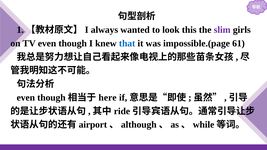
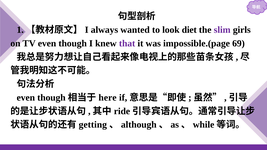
this: this -> diet
that colour: blue -> purple
61: 61 -> 69
airport: airport -> getting
